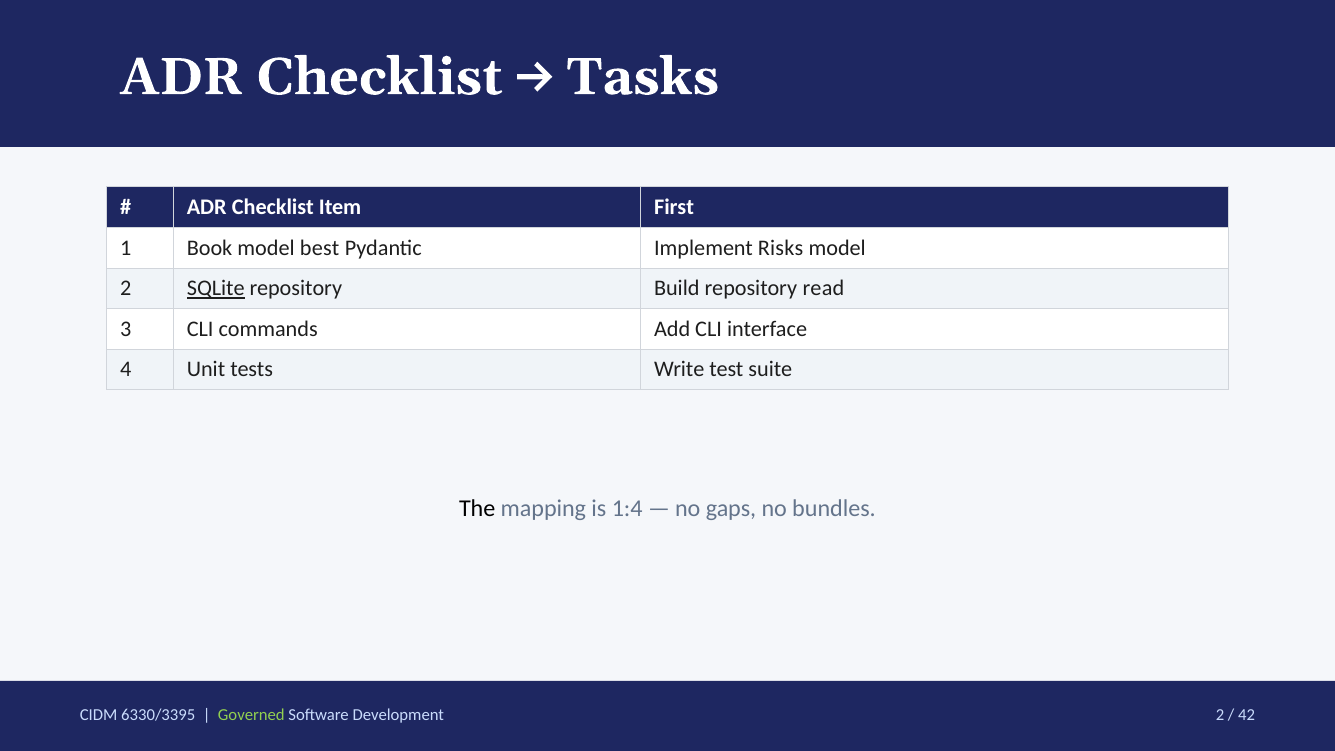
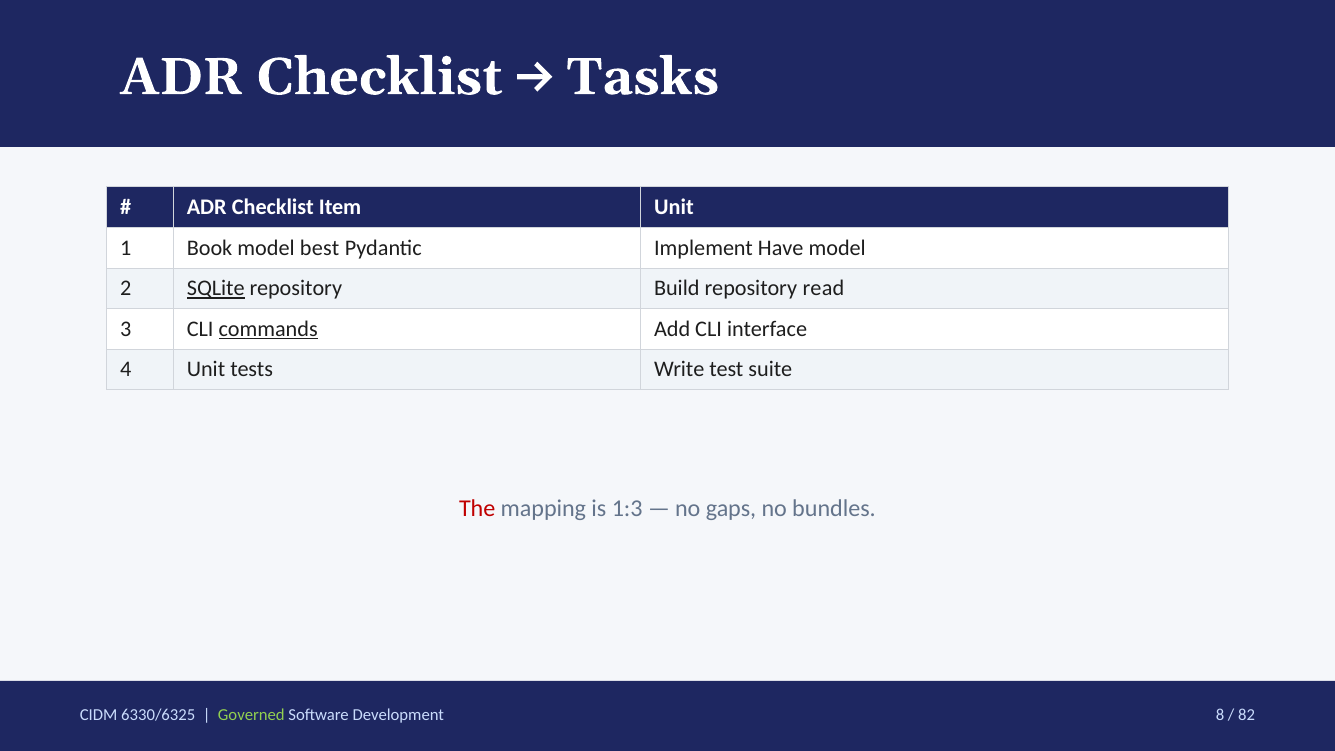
Item First: First -> Unit
Risks: Risks -> Have
commands underline: none -> present
The colour: black -> red
1:4: 1:4 -> 1:3
6330/3395: 6330/3395 -> 6330/6325
Development 2: 2 -> 8
42: 42 -> 82
